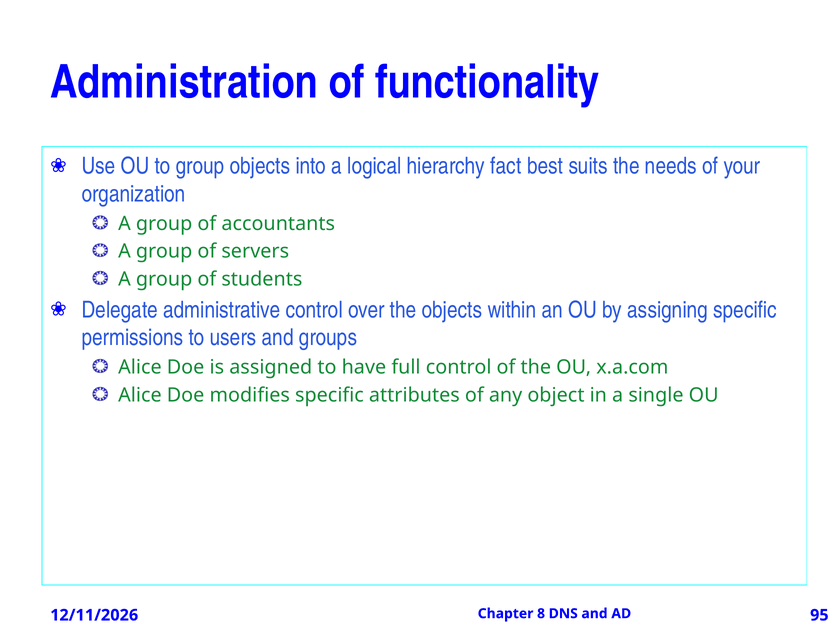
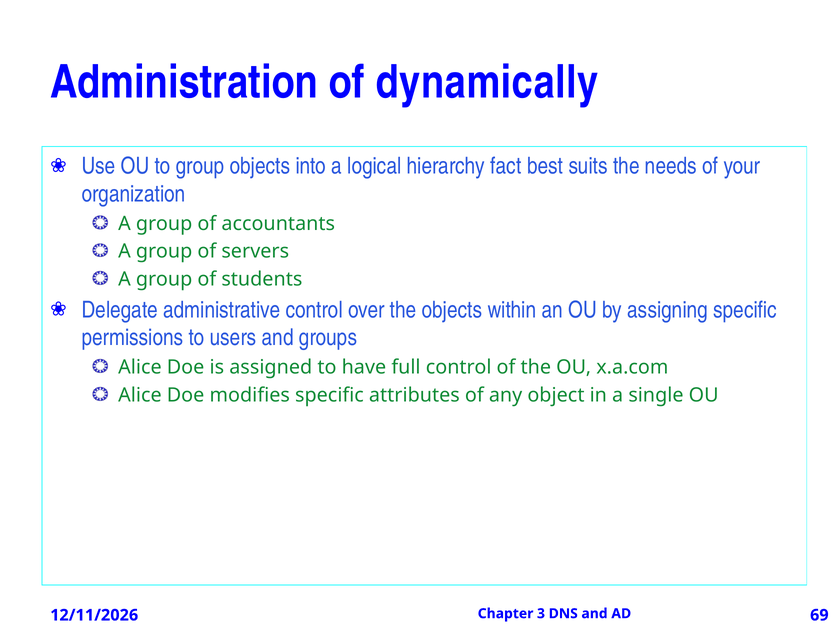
functionality: functionality -> dynamically
8: 8 -> 3
95: 95 -> 69
